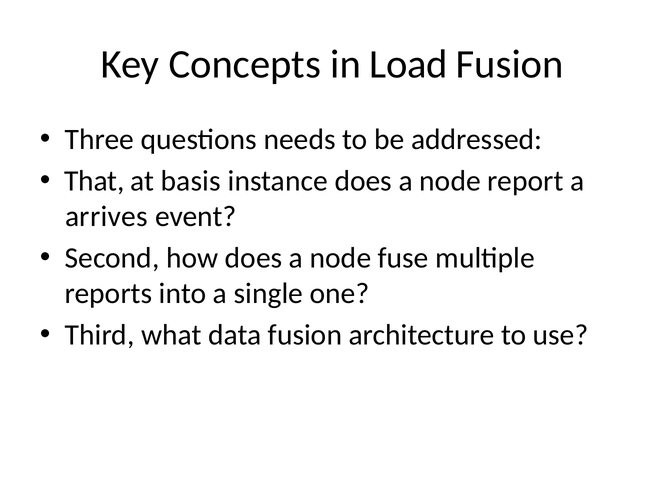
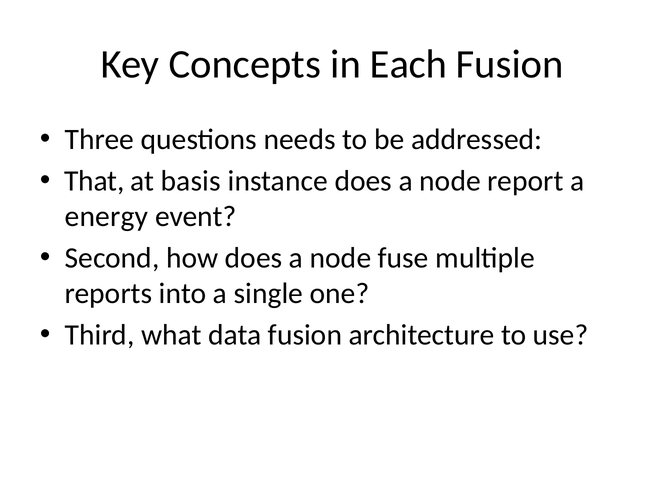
Load: Load -> Each
arrives: arrives -> energy
